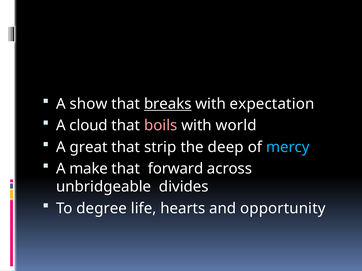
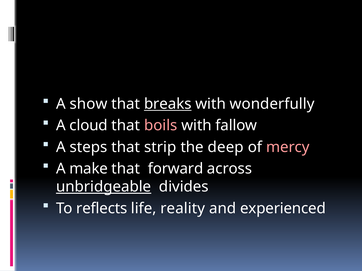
expectation: expectation -> wonderfully
world: world -> fallow
great: great -> steps
mercy colour: light blue -> pink
unbridgeable underline: none -> present
degree: degree -> reflects
hearts: hearts -> reality
opportunity: opportunity -> experienced
